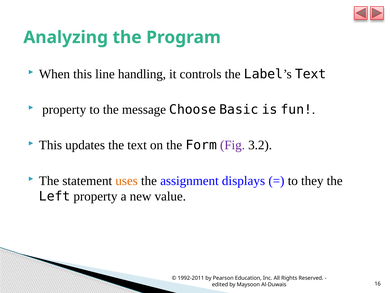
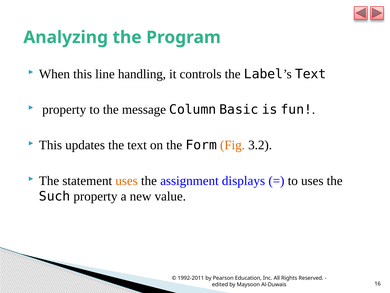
Choose: Choose -> Column
Fig colour: purple -> orange
to they: they -> uses
Left: Left -> Such
